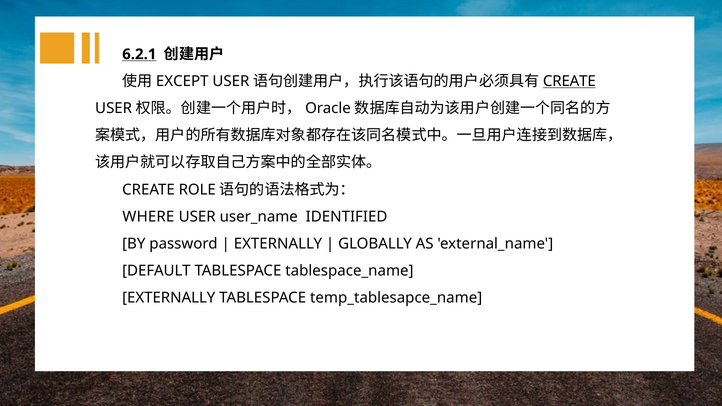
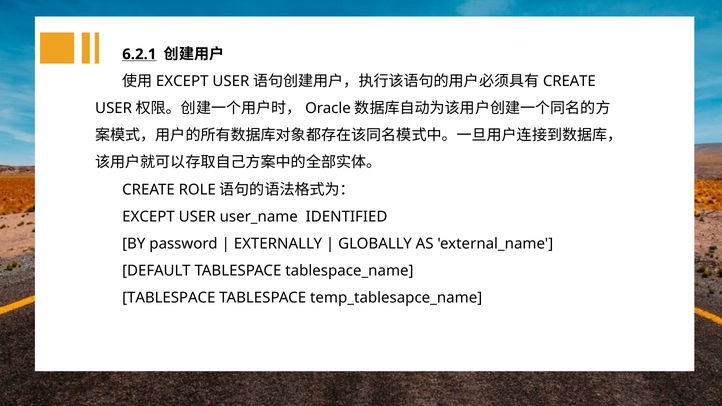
CREATE at (569, 81) underline: present -> none
WHERE at (148, 217): WHERE -> EXCEPT
EXTERNALLY at (169, 298): EXTERNALLY -> TABLESPACE
